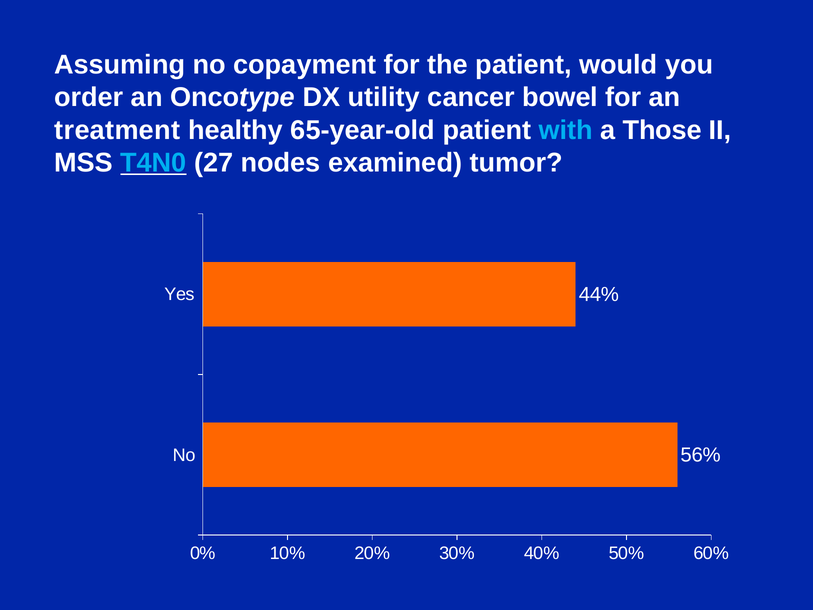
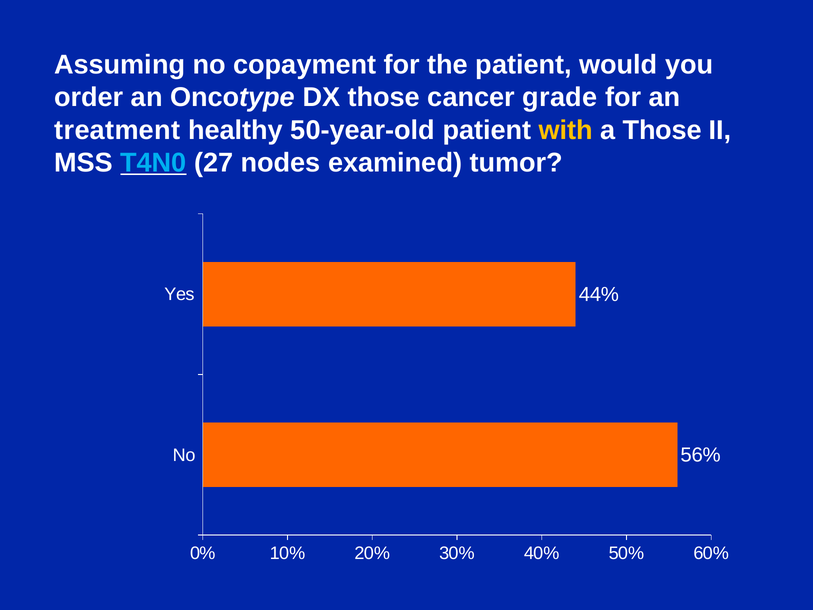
DX utility: utility -> those
bowel: bowel -> grade
65-year-old: 65-year-old -> 50-year-old
with colour: light blue -> yellow
